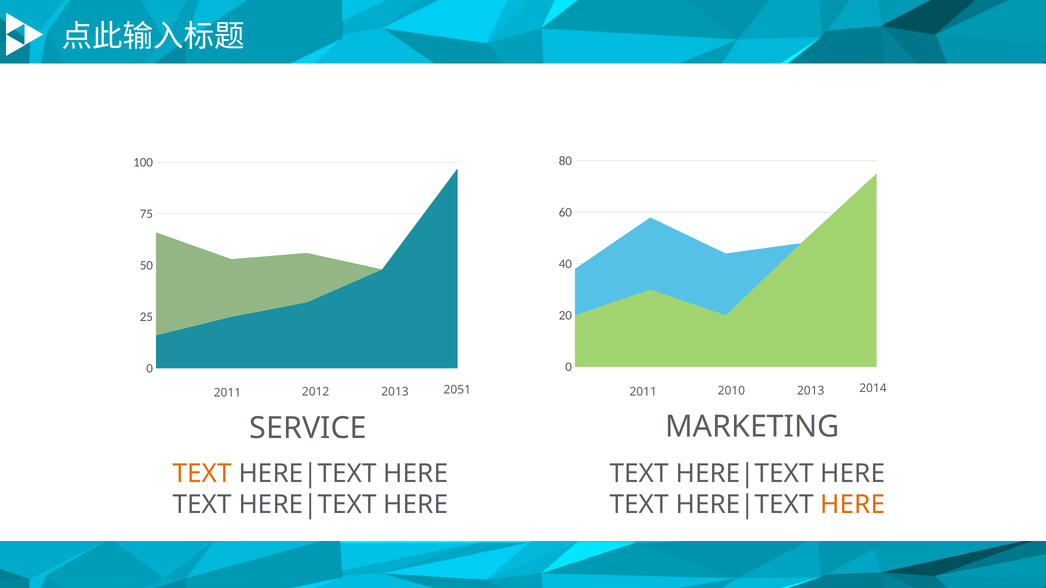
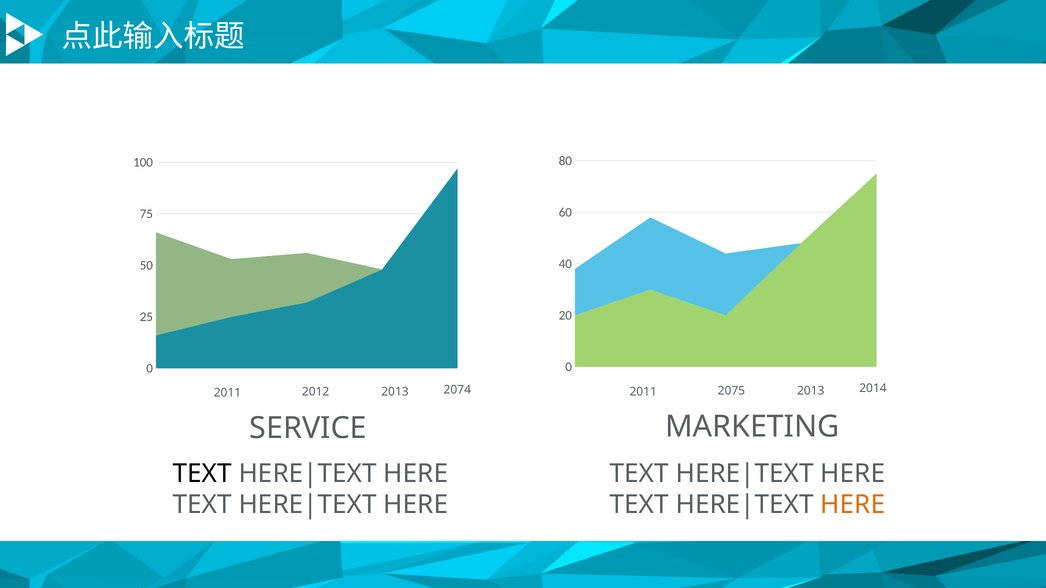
2051: 2051 -> 2074
2010: 2010 -> 2075
TEXT at (202, 474) colour: orange -> black
